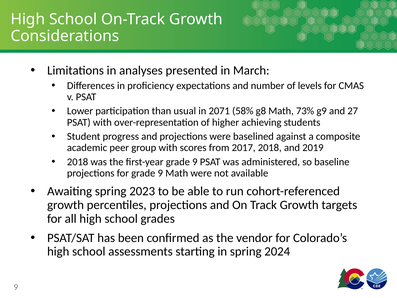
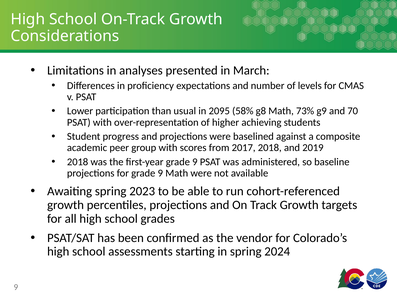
2071: 2071 -> 2095
27: 27 -> 70
